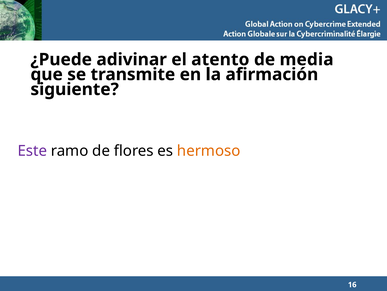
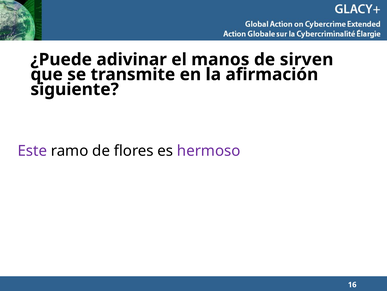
atento: atento -> manos
media: media -> sirven
hermoso colour: orange -> purple
